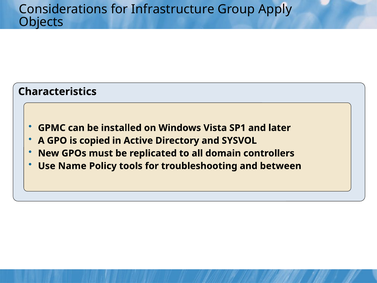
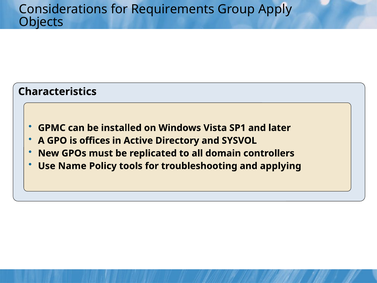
Infrastructure: Infrastructure -> Requirements
copied: copied -> offices
between: between -> applying
